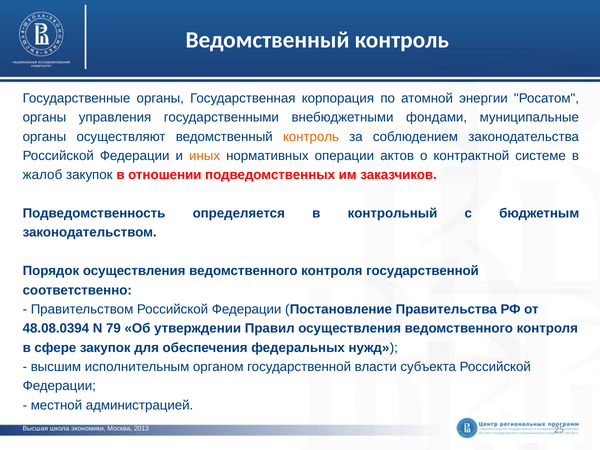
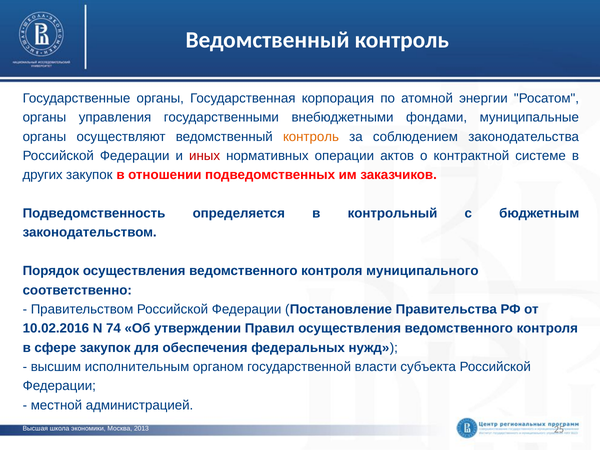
иных colour: orange -> red
жалоб: жалоб -> других
контроля государственной: государственной -> муниципального
48.08.0394: 48.08.0394 -> 10.02.2016
79: 79 -> 74
